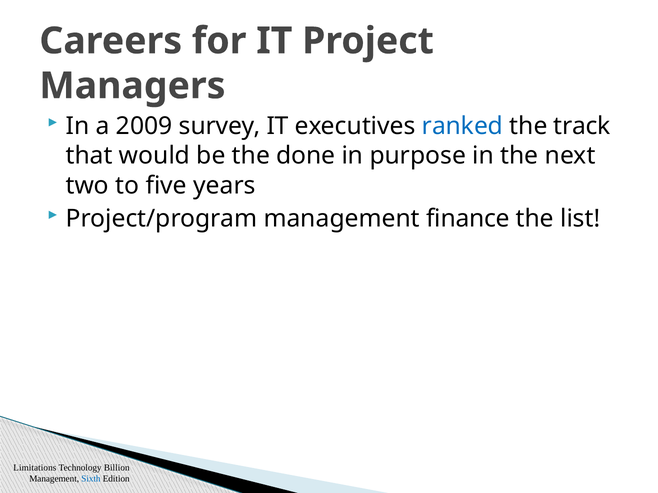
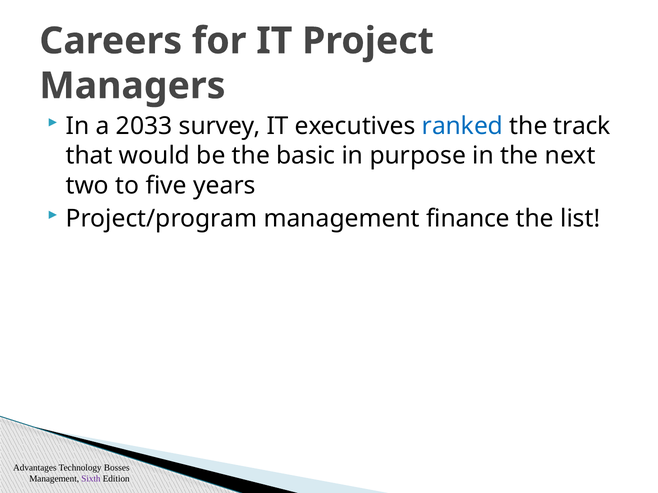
2009: 2009 -> 2033
done: done -> basic
Limitations: Limitations -> Advantages
Billion: Billion -> Bosses
Sixth colour: blue -> purple
